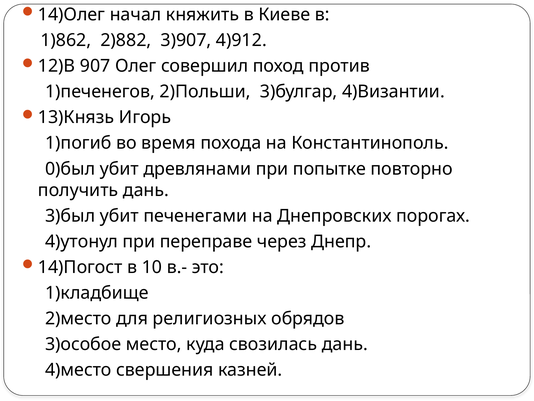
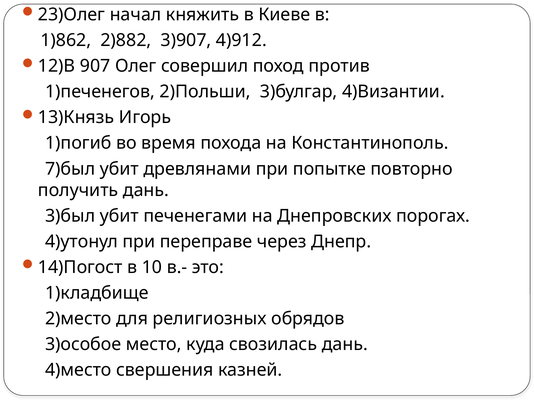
14)Олег: 14)Олег -> 23)Олег
0)был: 0)был -> 7)был
